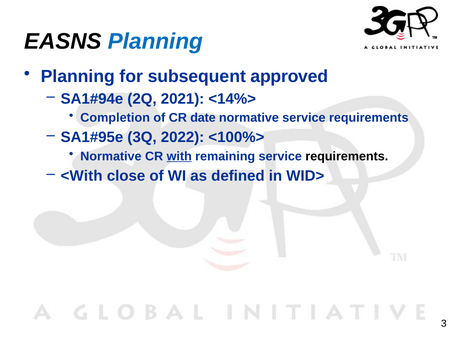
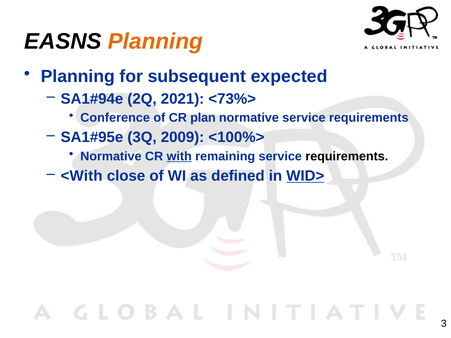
Planning at (155, 41) colour: blue -> orange
approved: approved -> expected
<14%>: <14%> -> <73%>
Completion: Completion -> Conference
date: date -> plan
2022: 2022 -> 2009
WID> underline: none -> present
